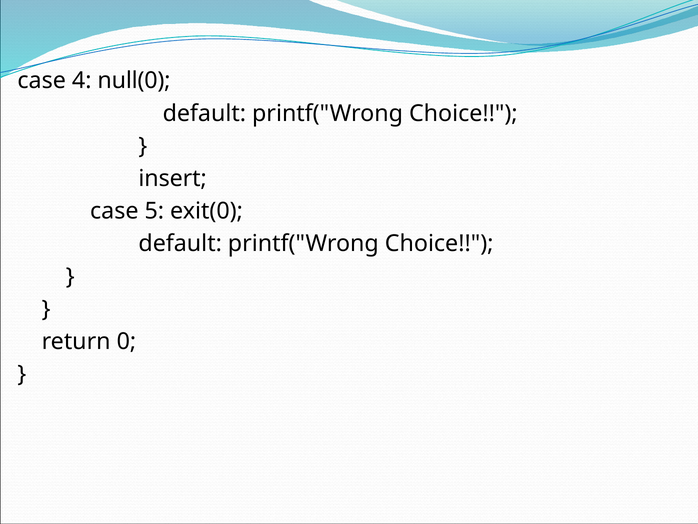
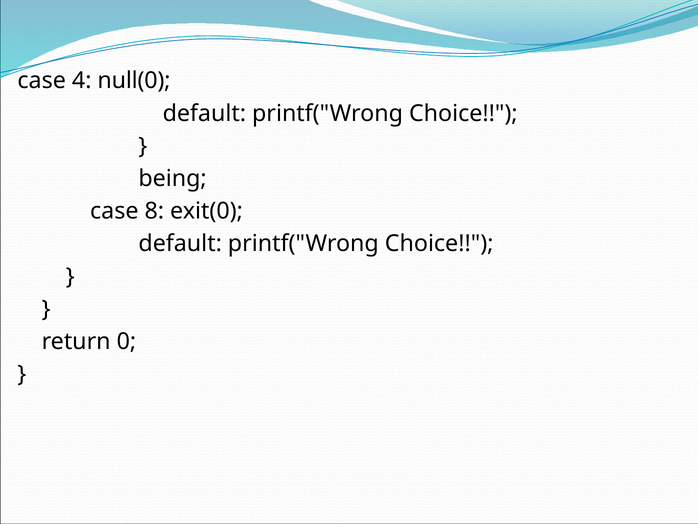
insert: insert -> being
5: 5 -> 8
